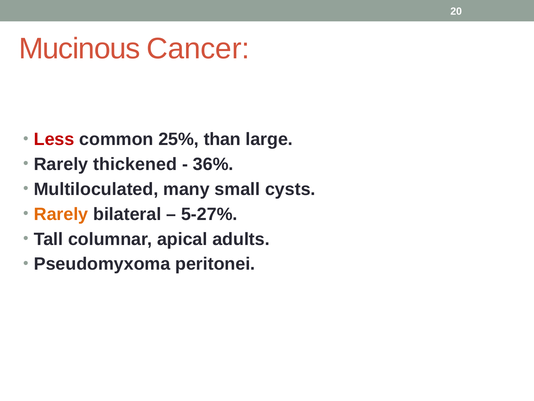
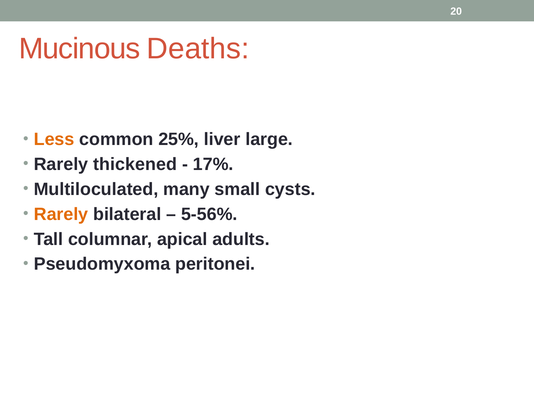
Cancer: Cancer -> Deaths
Less colour: red -> orange
than: than -> liver
36%: 36% -> 17%
5-27%: 5-27% -> 5-56%
